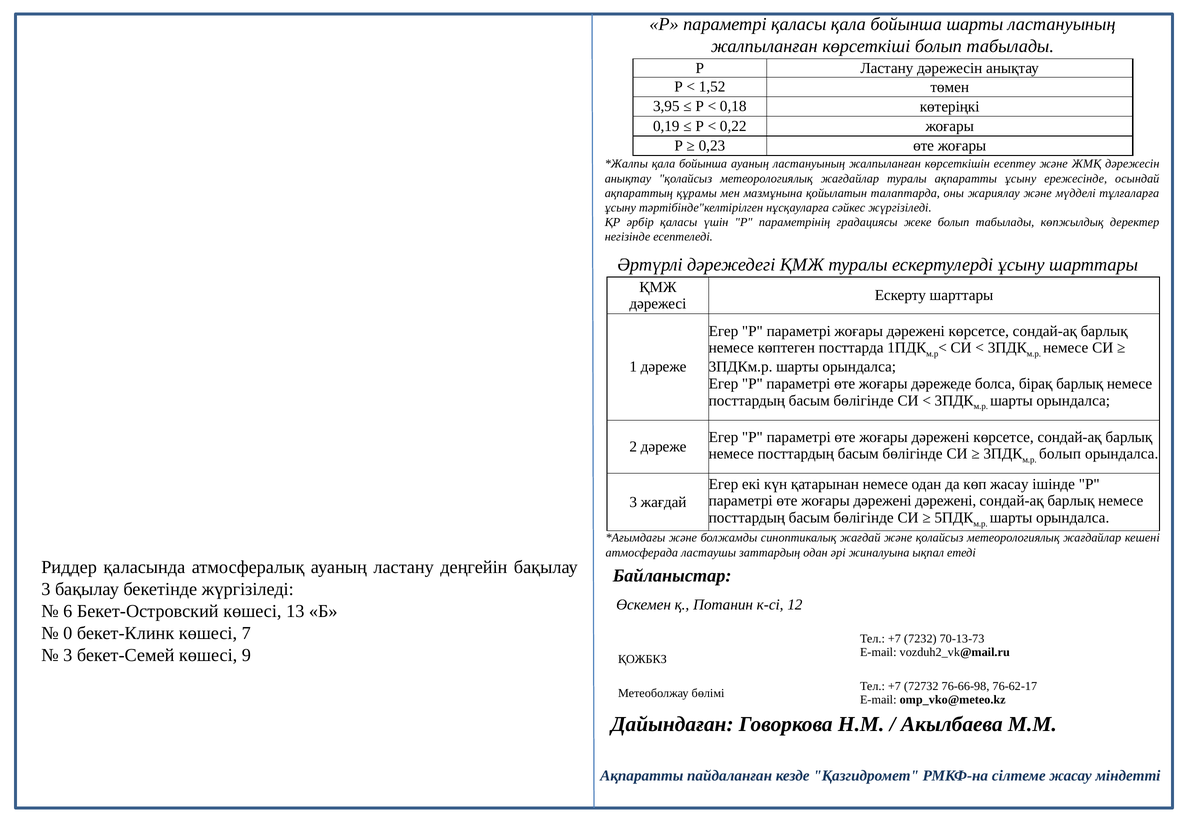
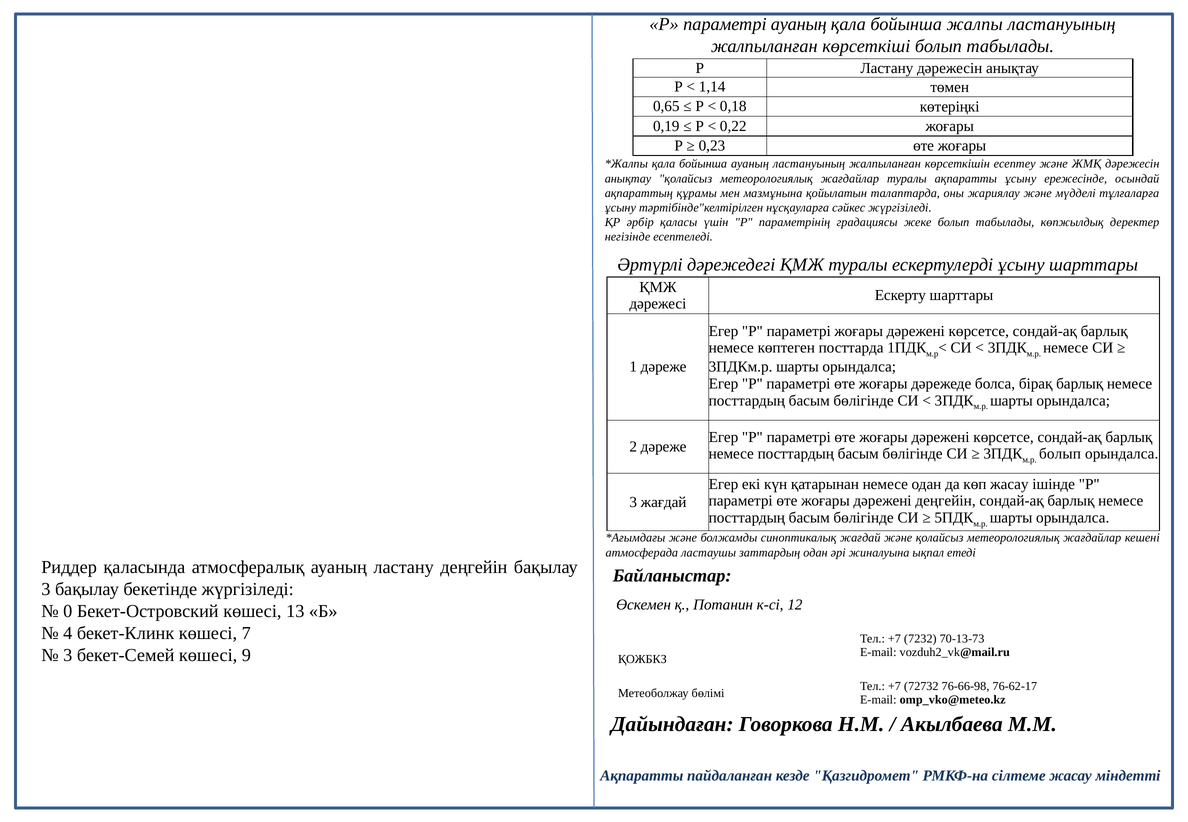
параметрі қаласы: қаласы -> ауаның
бойынша шарты: шарты -> жалпы
1,52: 1,52 -> 1,14
3,95: 3,95 -> 0,65
дәрежені дәрежені: дәрежені -> деңгейін
6: 6 -> 0
0: 0 -> 4
